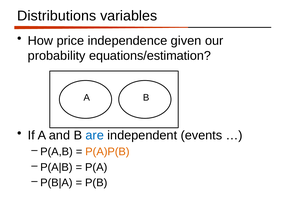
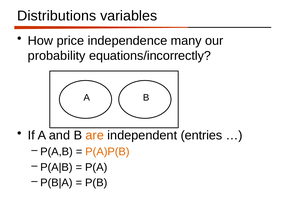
given: given -> many
equations/estimation: equations/estimation -> equations/incorrectly
are colour: blue -> orange
events: events -> entries
